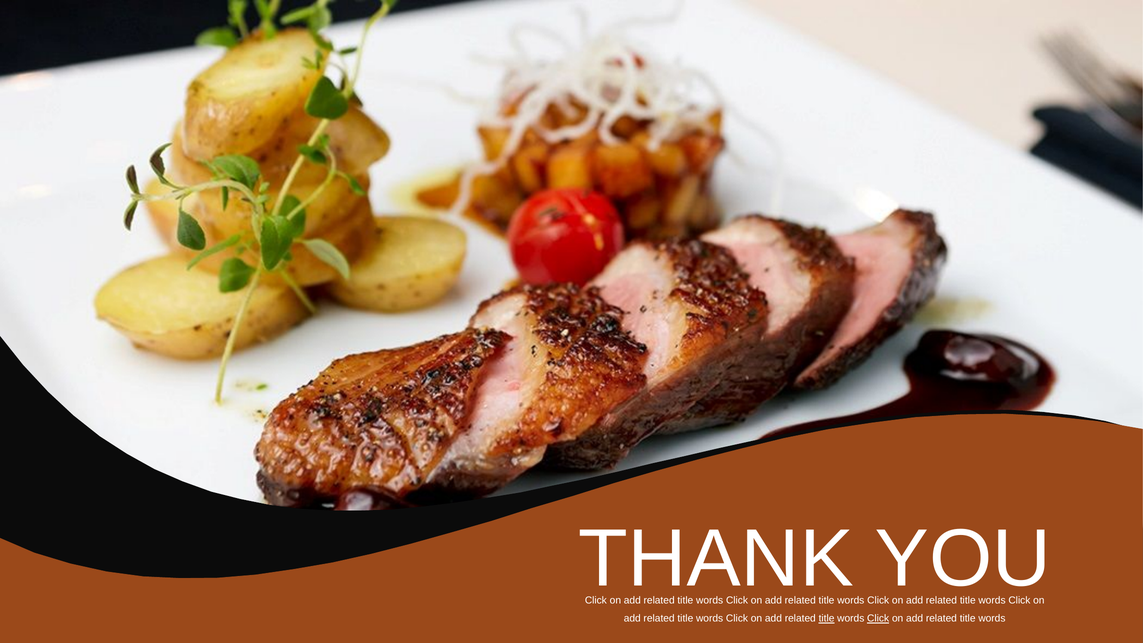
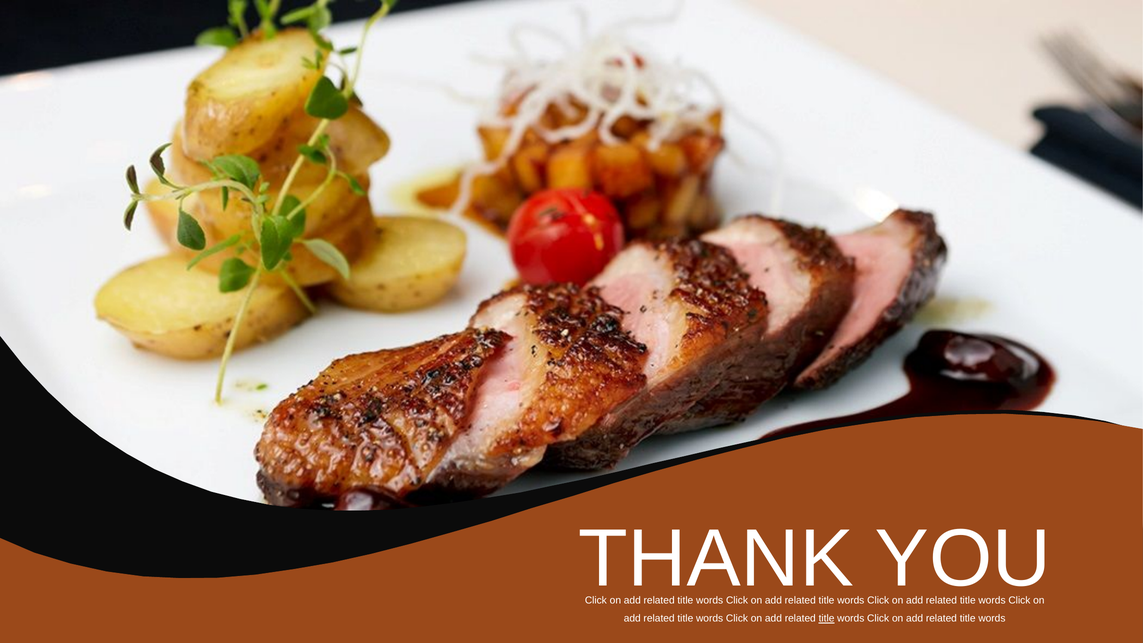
Click at (878, 619) underline: present -> none
